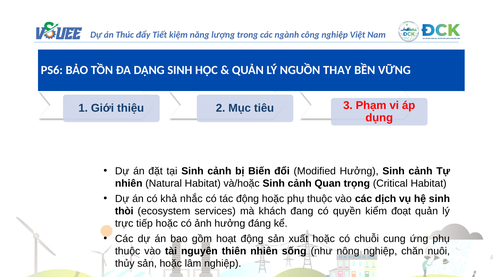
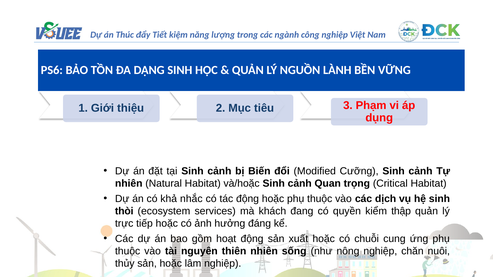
THAY: THAY -> LÀNH
Modified Hưởng: Hưởng -> Cưỡng
đoạt: đoạt -> thập
